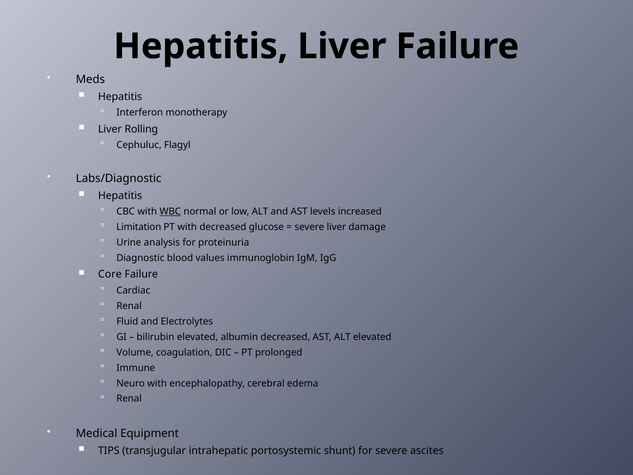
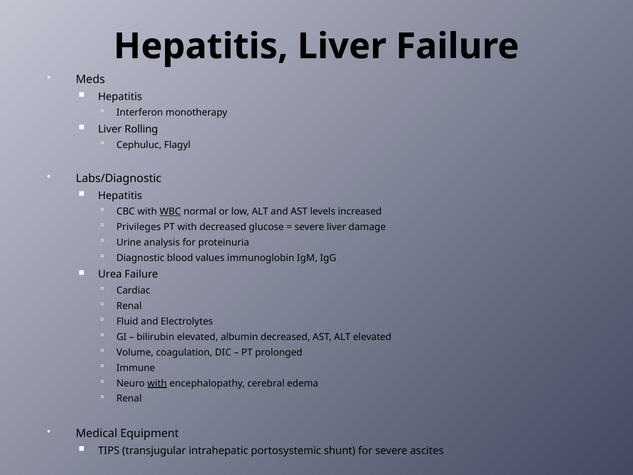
Limitation: Limitation -> Privileges
Core: Core -> Urea
with at (157, 383) underline: none -> present
